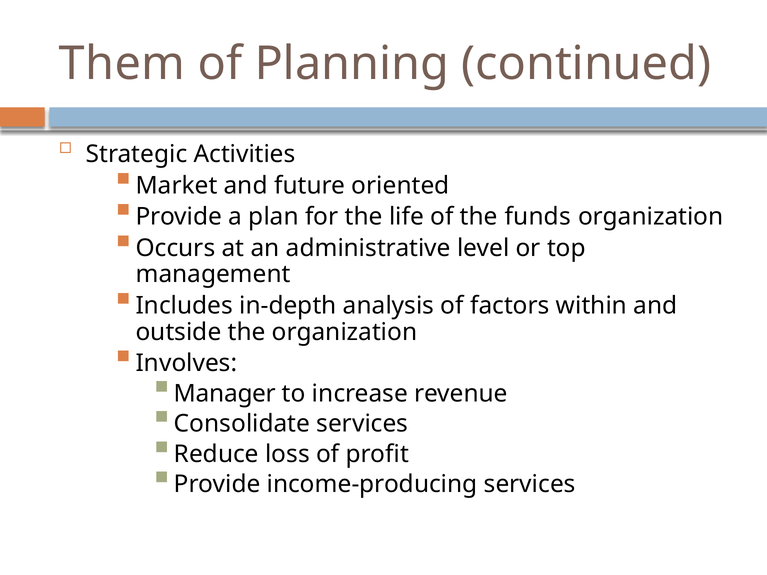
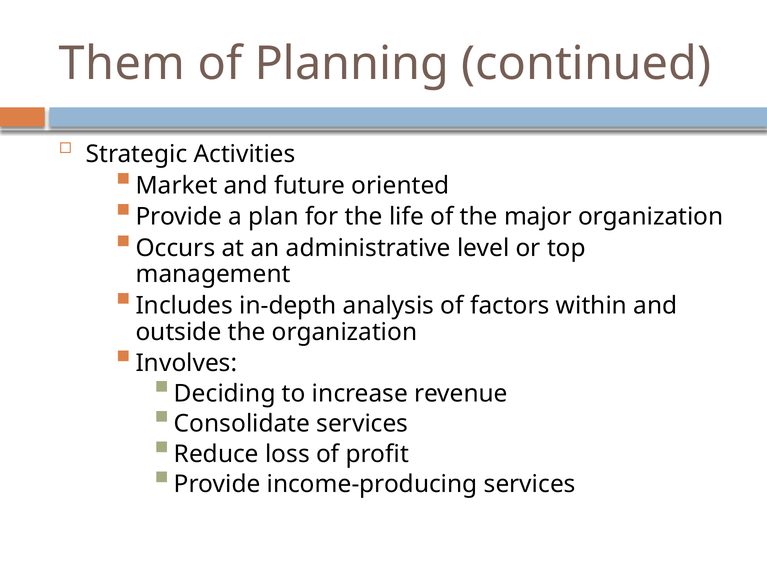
funds: funds -> major
Manager: Manager -> Deciding
